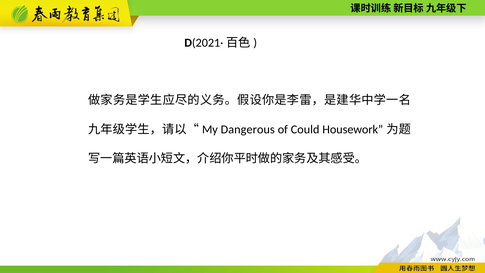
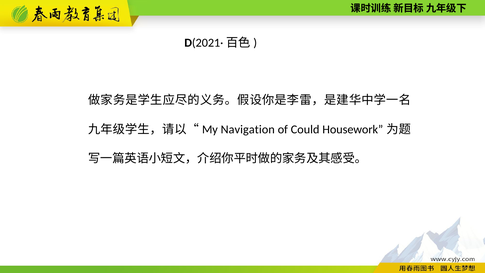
Dangerous: Dangerous -> Navigation
